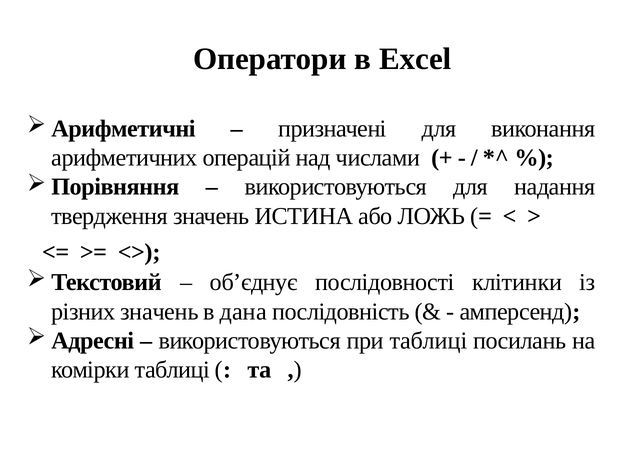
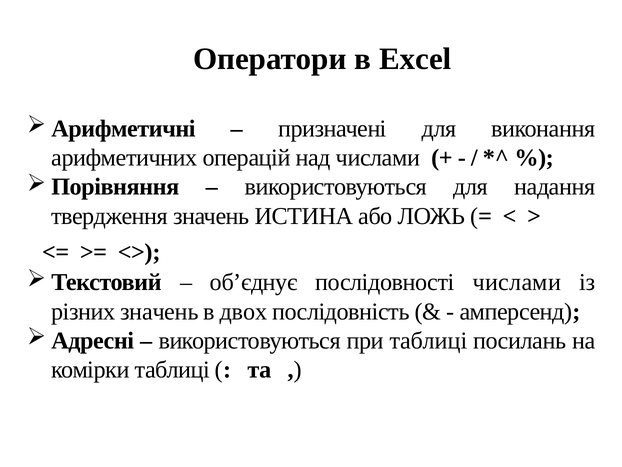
послідовності клітинки: клітинки -> числами
дана: дана -> двох
